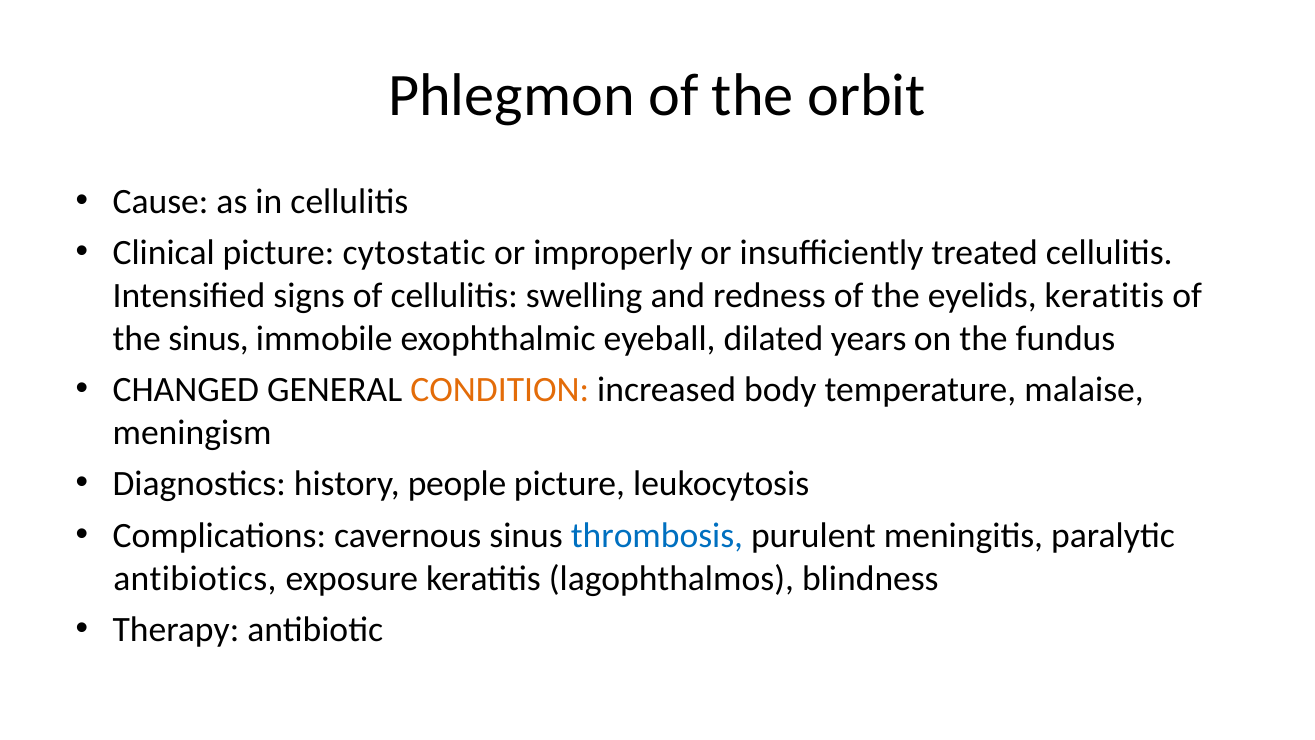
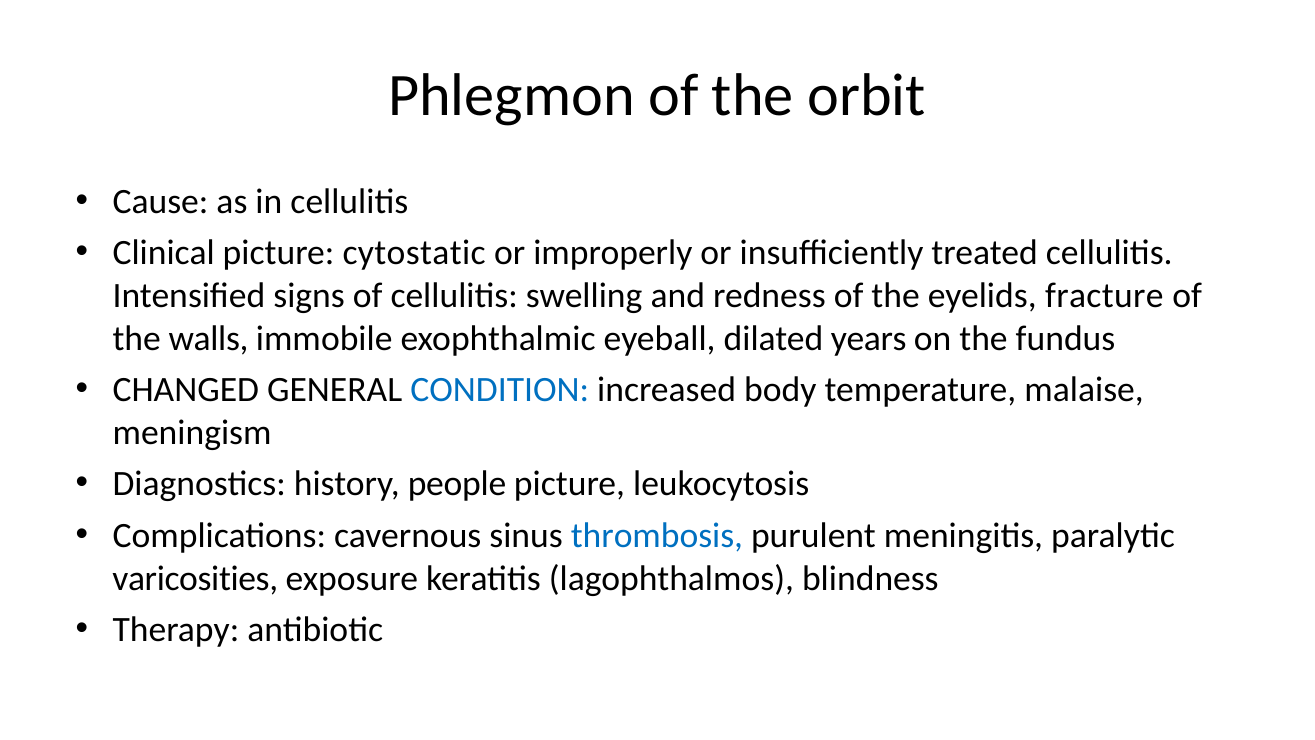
eyelids keratitis: keratitis -> fracture
the sinus: sinus -> walls
CONDITION colour: orange -> blue
antibiotics: antibiotics -> varicosities
